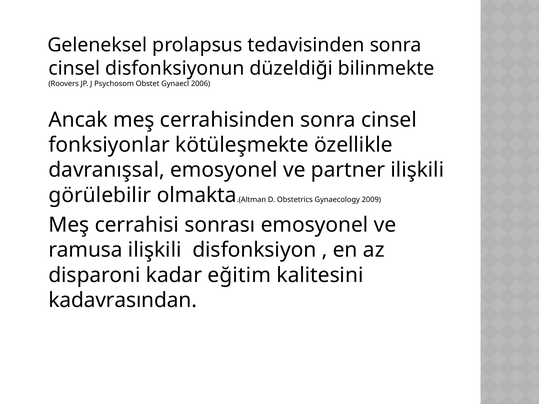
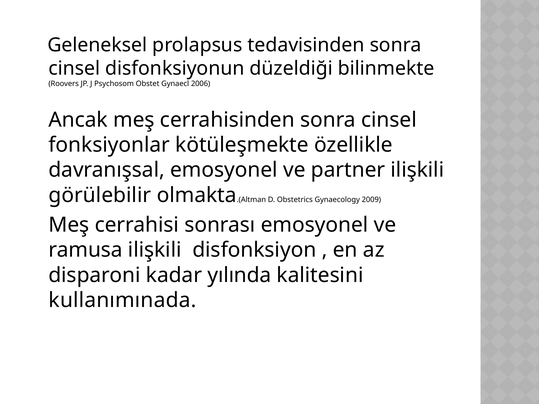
eğitim: eğitim -> yılında
kadavrasından: kadavrasından -> kullanımınada
